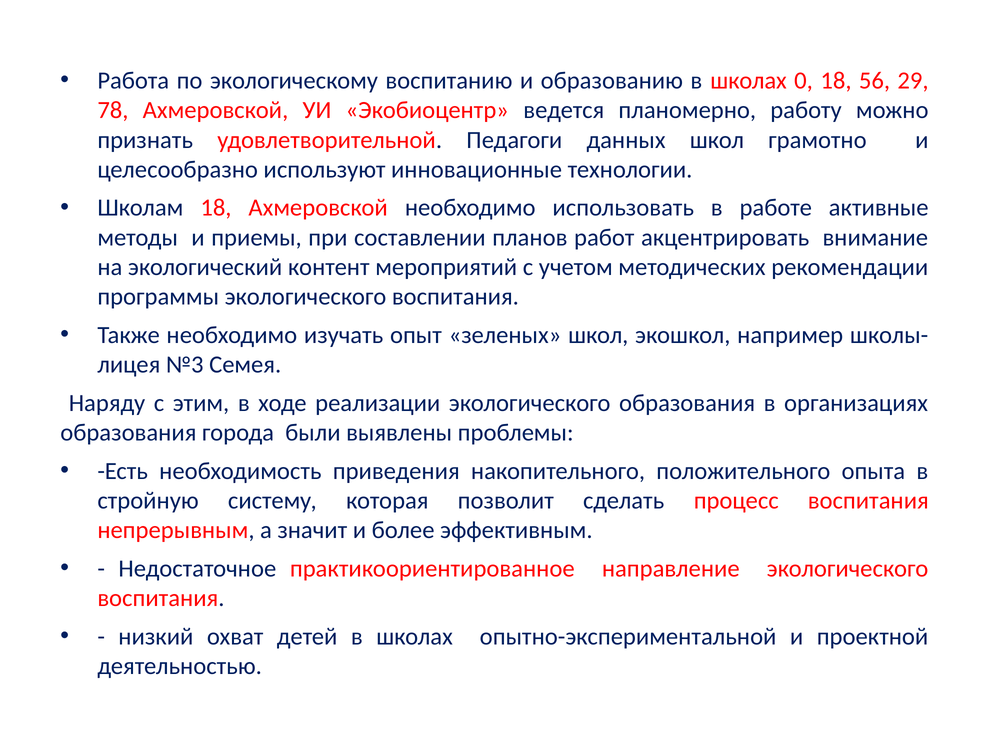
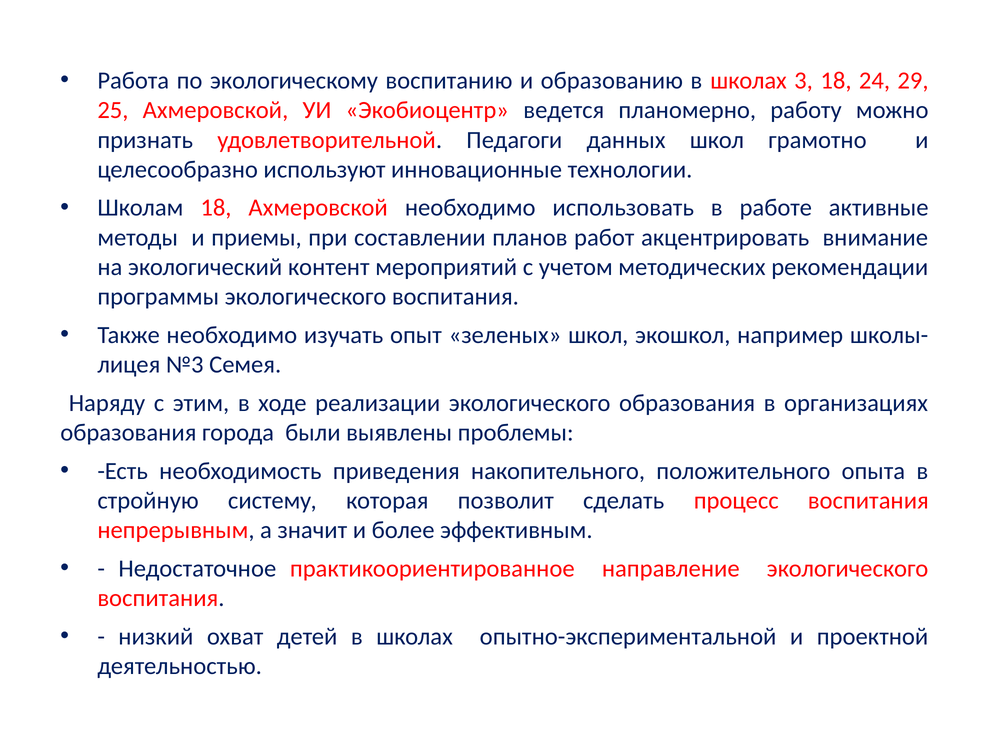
0: 0 -> 3
56: 56 -> 24
78: 78 -> 25
